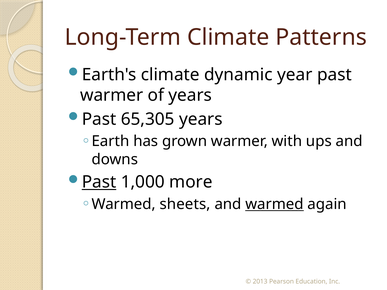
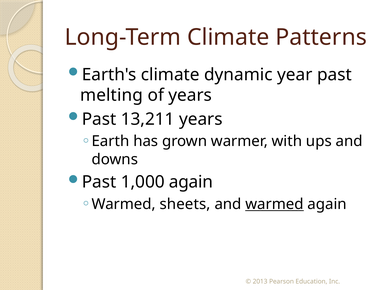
warmer at (112, 95): warmer -> melting
65,305: 65,305 -> 13,211
Past at (99, 182) underline: present -> none
1,000 more: more -> again
